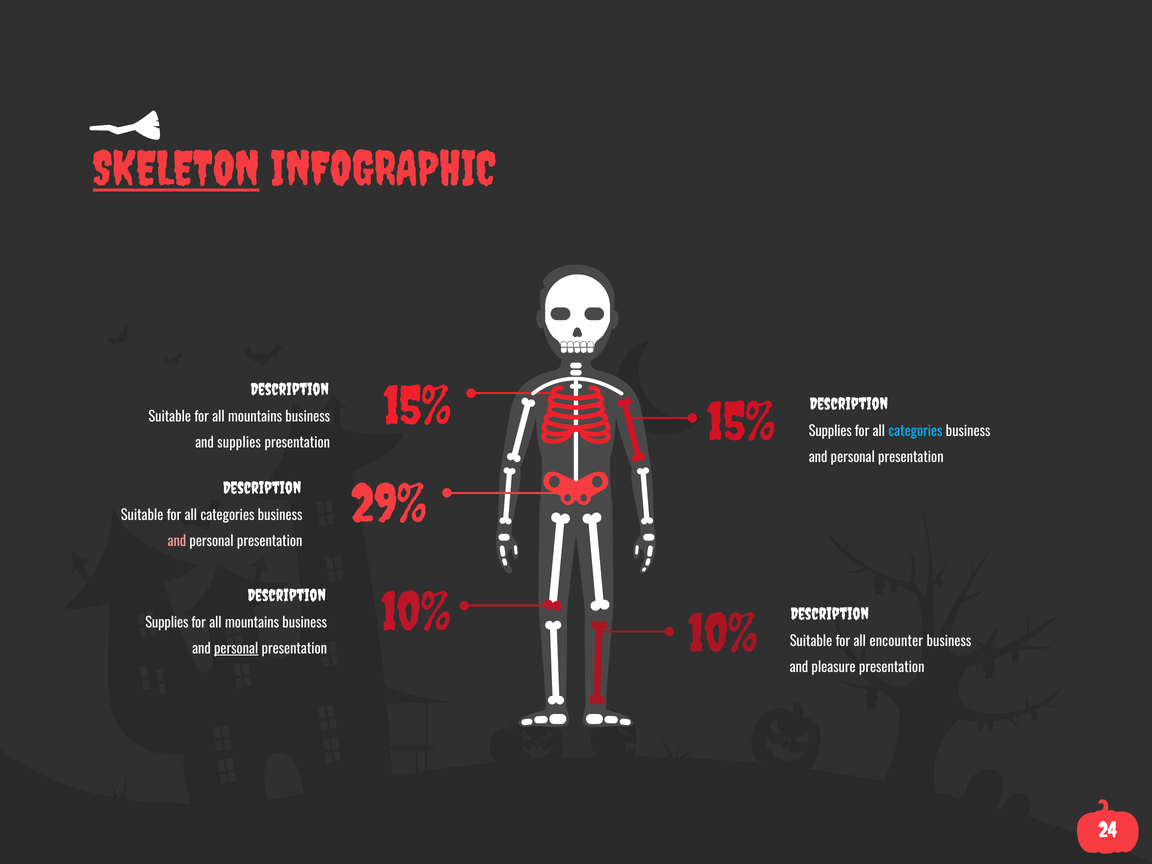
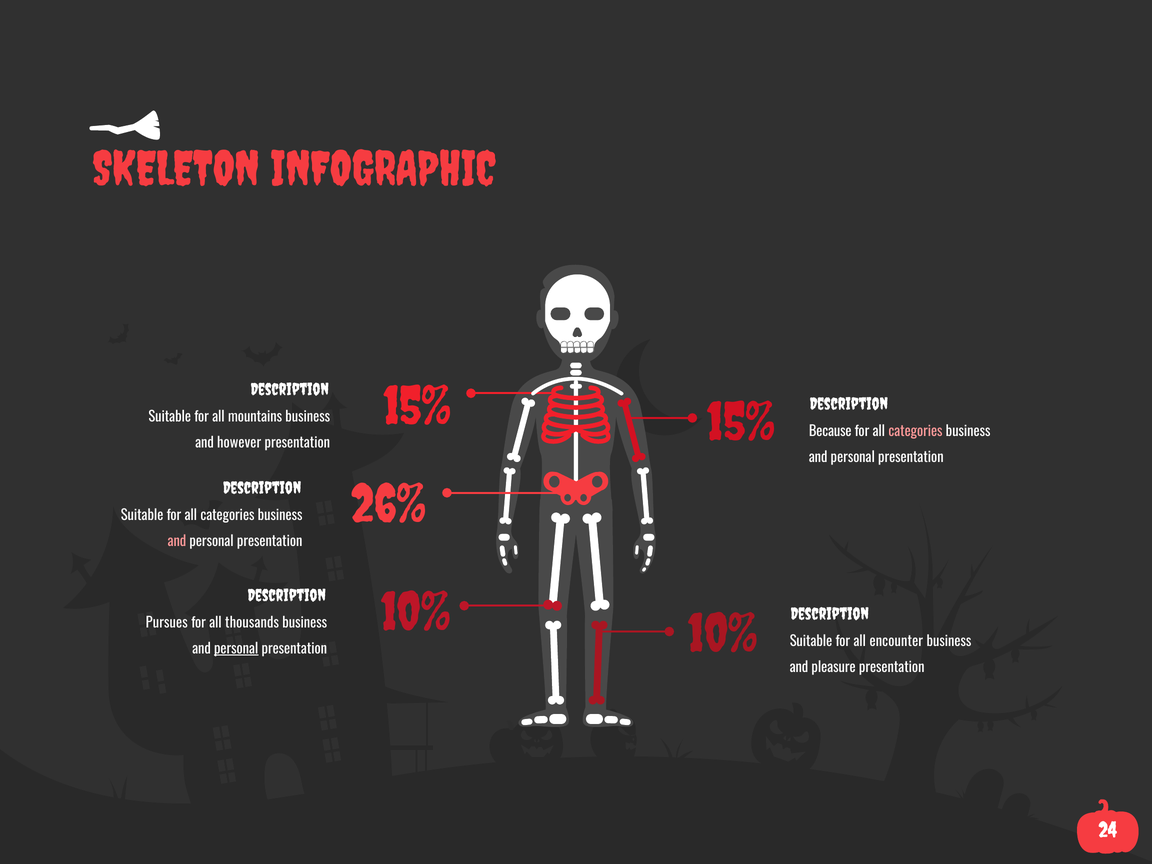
SKELETON underline: present -> none
Supplies at (830, 431): Supplies -> Because
categories at (915, 431) colour: light blue -> pink
and supplies: supplies -> however
29%: 29% -> 26%
Supplies at (167, 623): Supplies -> Pursues
mountains at (252, 623): mountains -> thousands
